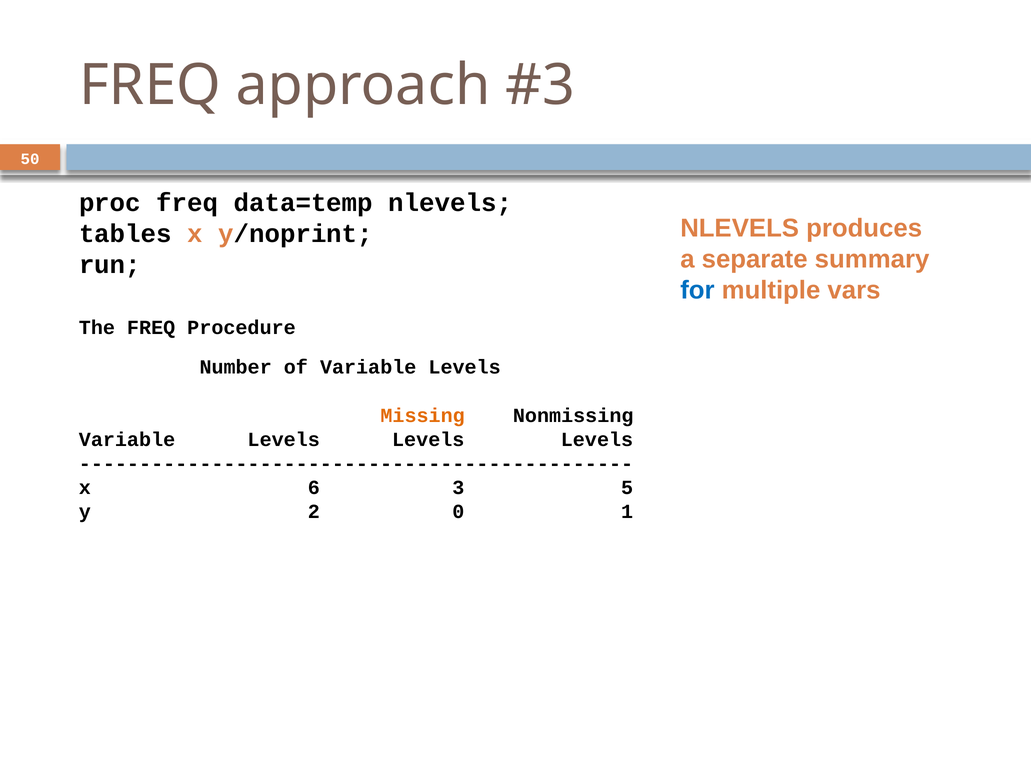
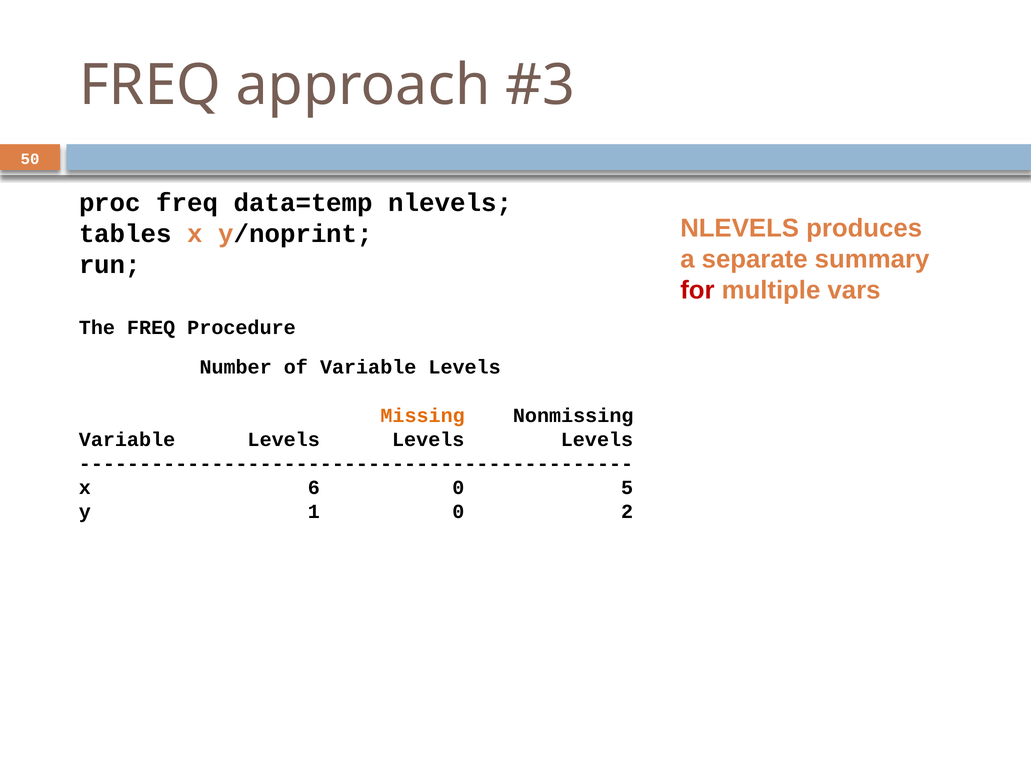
for colour: blue -> red
6 3: 3 -> 0
2: 2 -> 1
1: 1 -> 2
